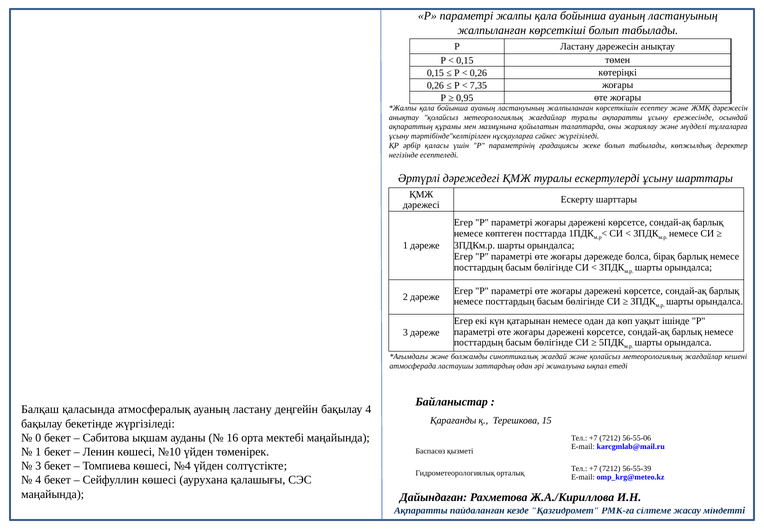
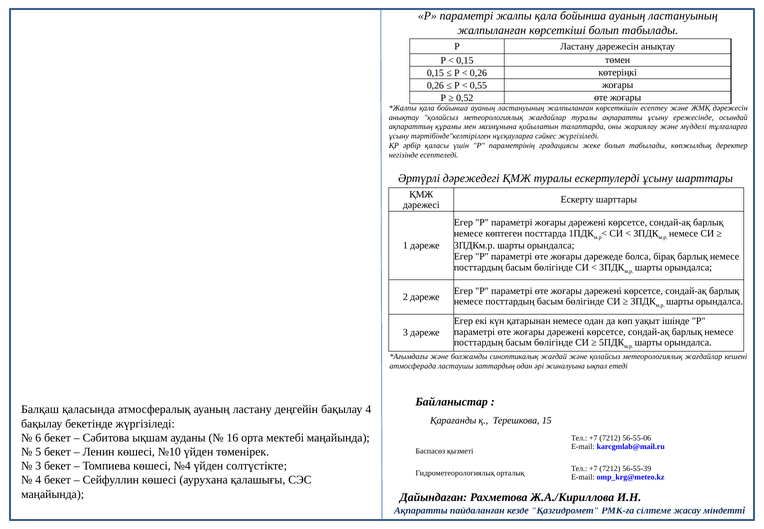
7,35: 7,35 -> 0,55
0,95: 0,95 -> 0,52
0: 0 -> 6
1 at (38, 452): 1 -> 5
